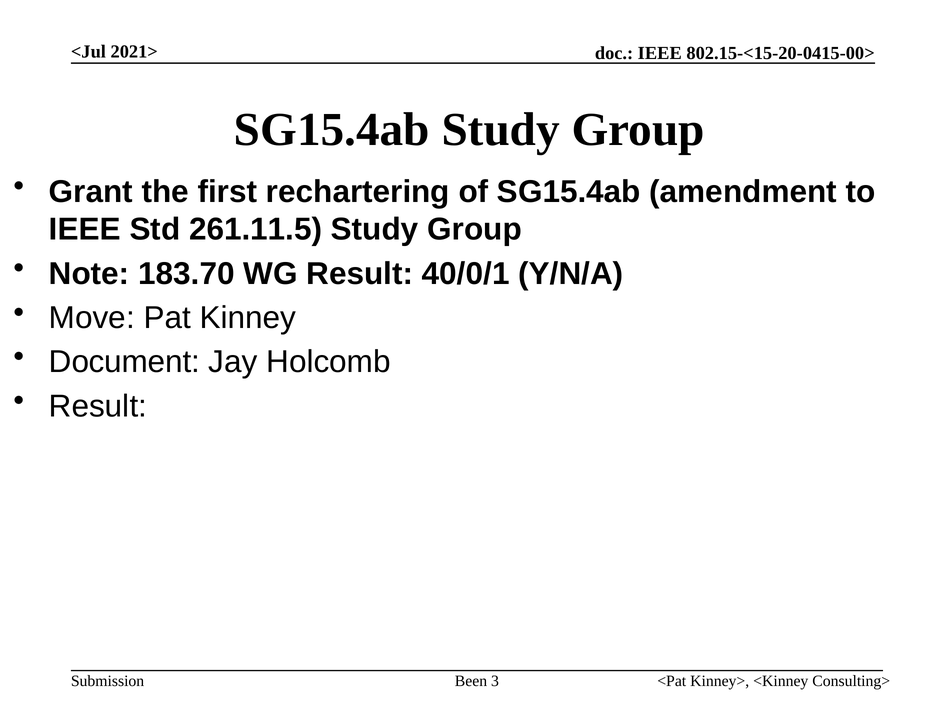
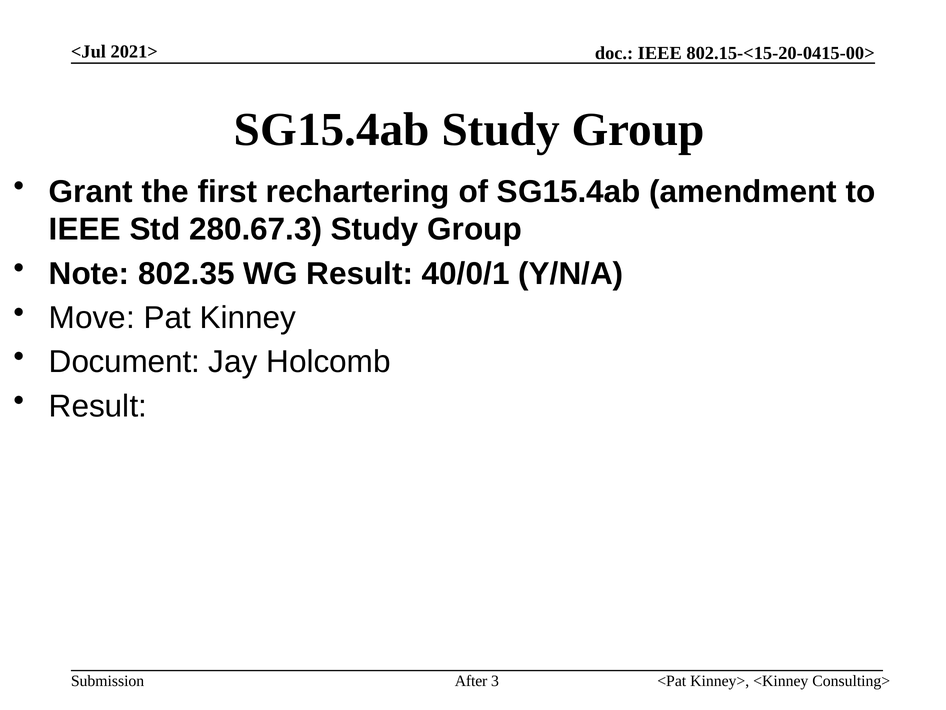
261.11.5: 261.11.5 -> 280.67.3
183.70: 183.70 -> 802.35
Been: Been -> After
